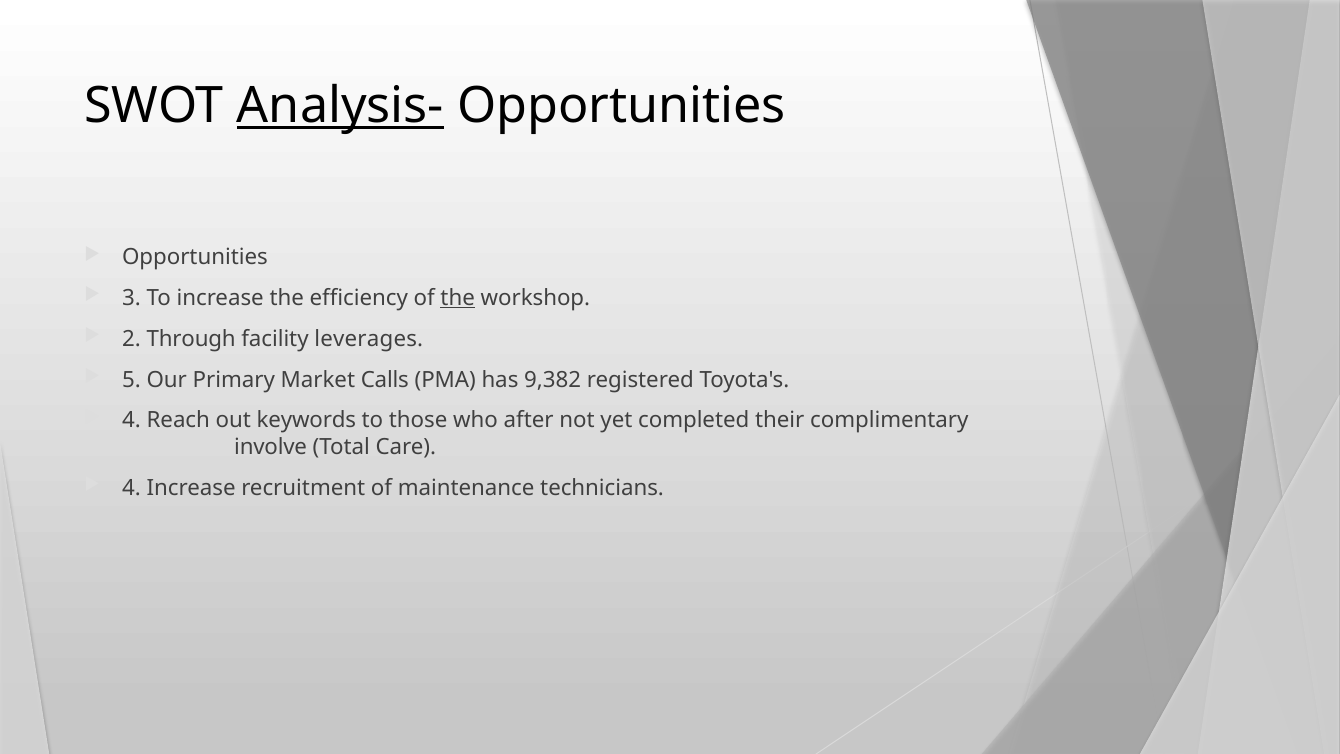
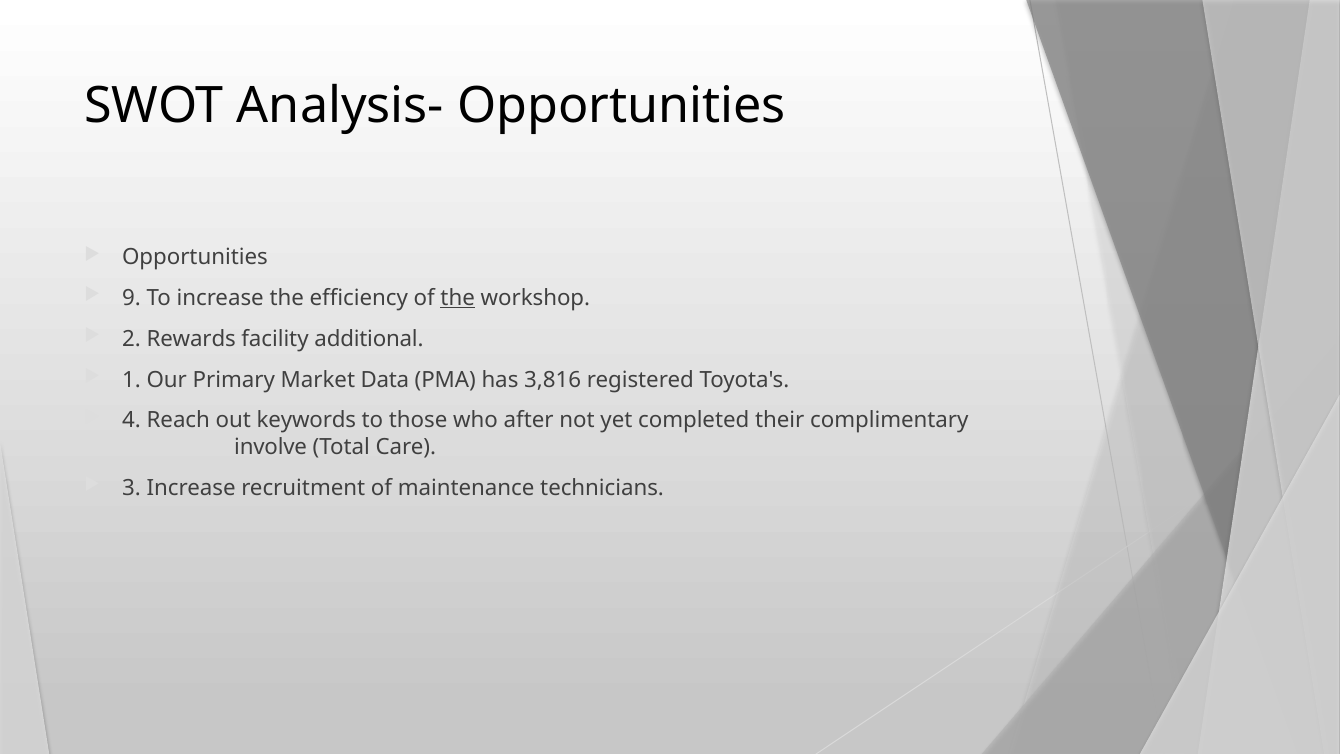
Analysis- underline: present -> none
3: 3 -> 9
Through: Through -> Rewards
leverages: leverages -> additional
5: 5 -> 1
Calls: Calls -> Data
9,382: 9,382 -> 3,816
4 at (132, 488): 4 -> 3
